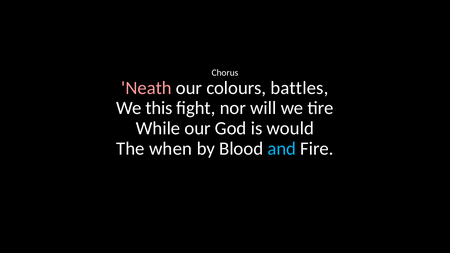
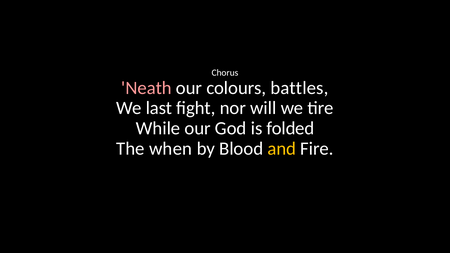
this: this -> last
would: would -> folded
and colour: light blue -> yellow
